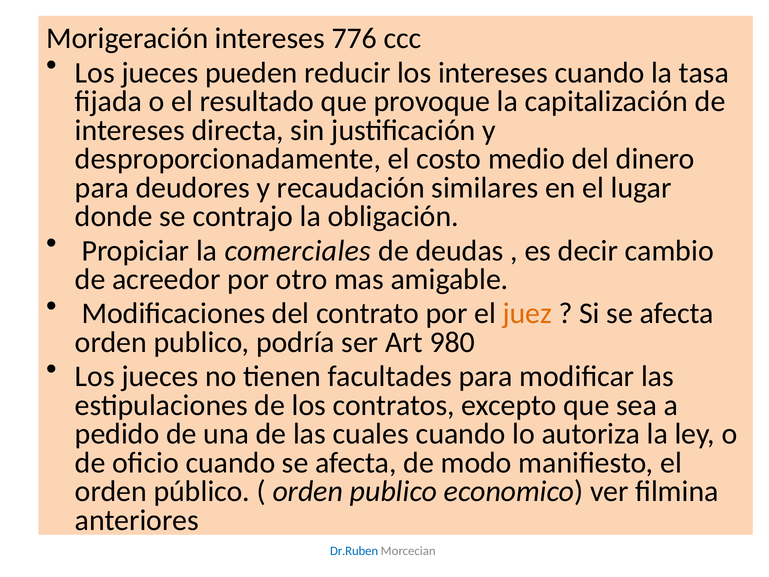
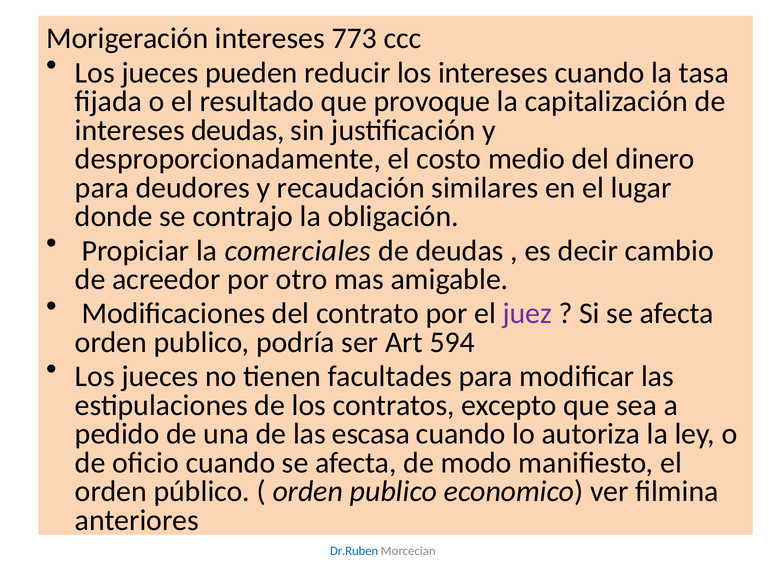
776: 776 -> 773
intereses directa: directa -> deudas
juez colour: orange -> purple
980: 980 -> 594
cuales: cuales -> escasa
